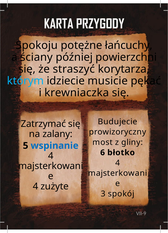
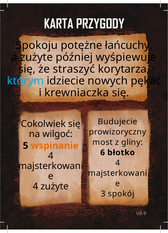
a ściany: ściany -> zużyte
powierzchni: powierzchni -> wyśpiewuje
musicie: musicie -> nowych
Zatrzymać: Zatrzymać -> Cokolwiek
zalany: zalany -> wilgoć
wspinanie colour: blue -> orange
